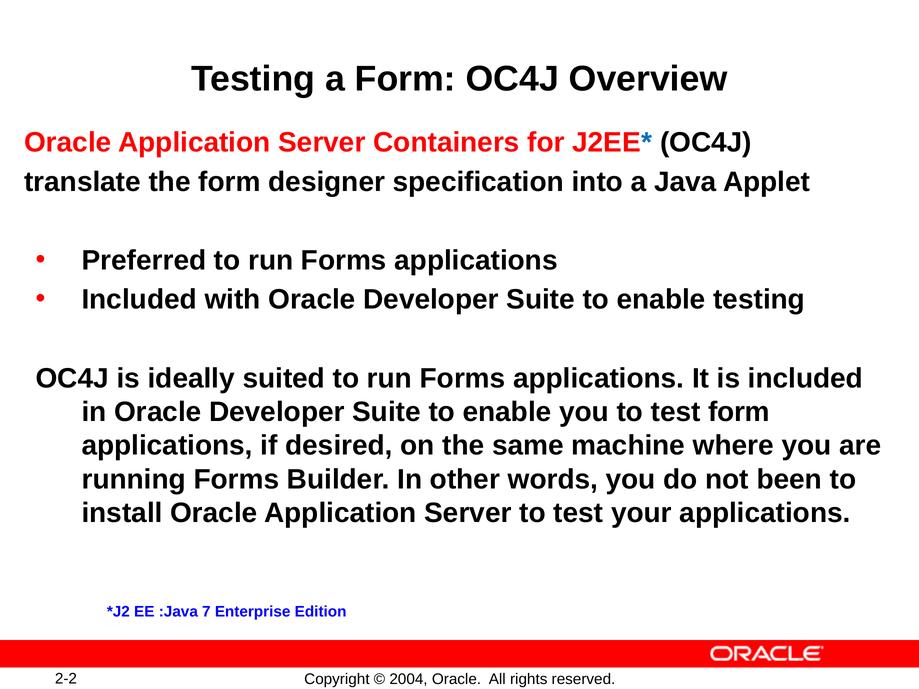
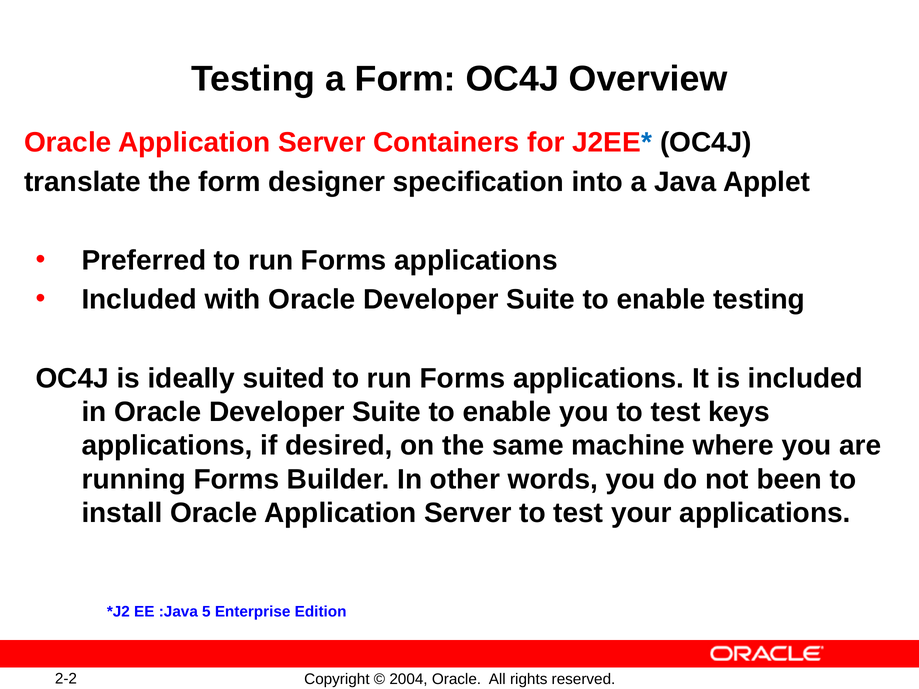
test form: form -> keys
7: 7 -> 5
